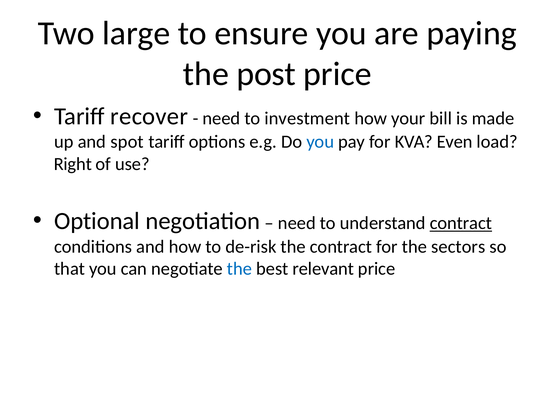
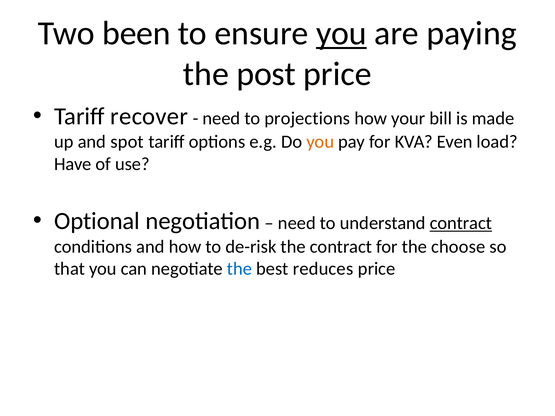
large: large -> been
you at (341, 33) underline: none -> present
investment: investment -> projections
you at (320, 142) colour: blue -> orange
Right: Right -> Have
sectors: sectors -> choose
relevant: relevant -> reduces
